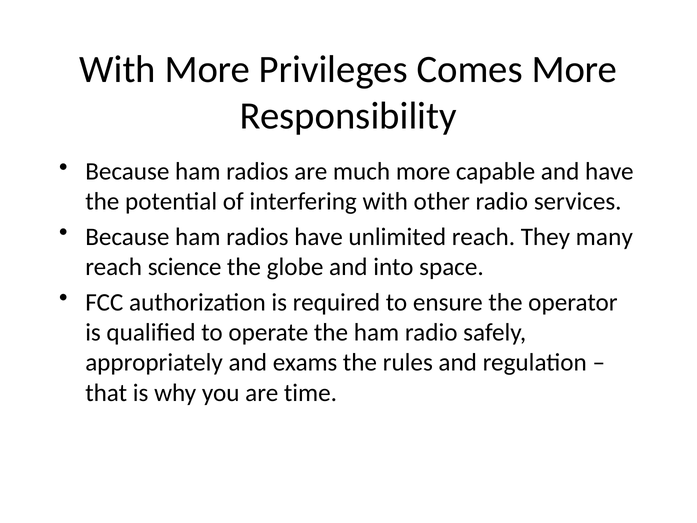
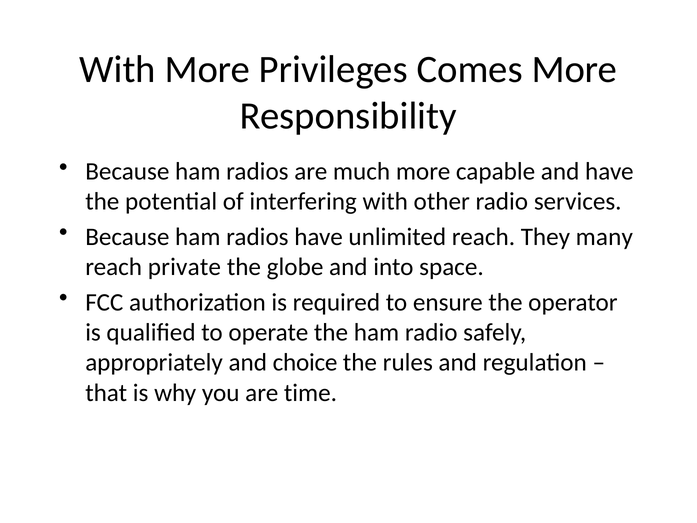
science: science -> private
exams: exams -> choice
